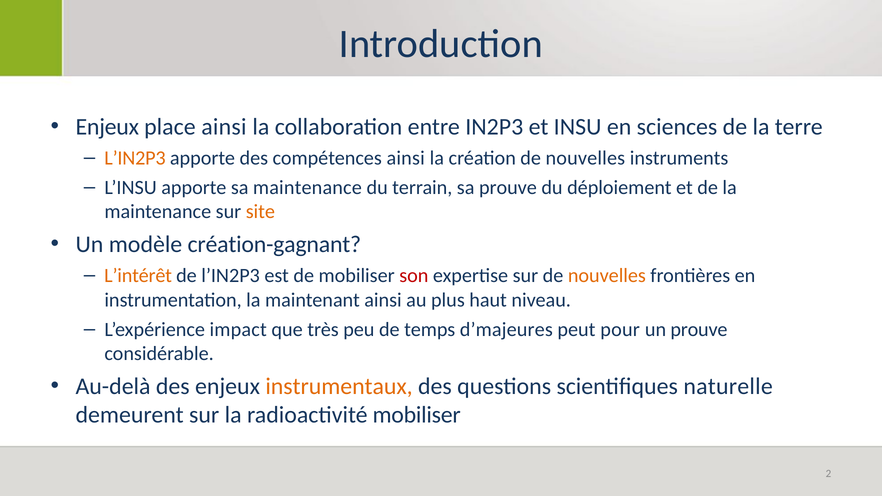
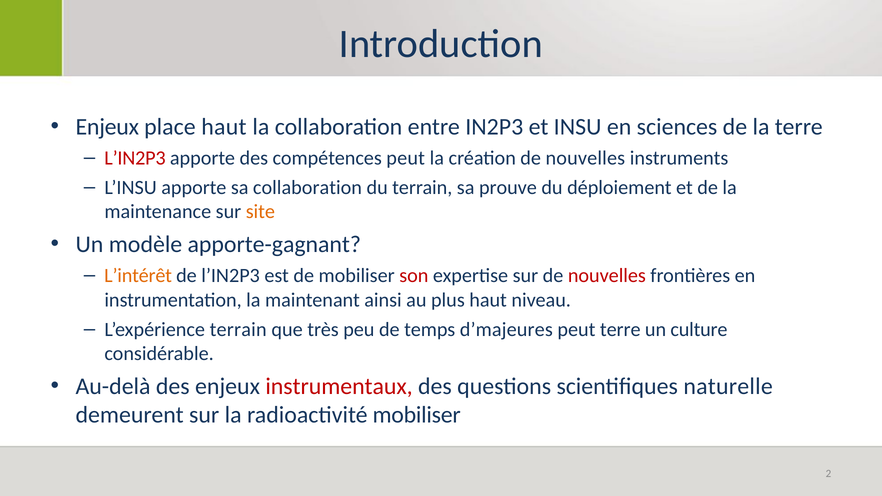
place ainsi: ainsi -> haut
L’IN2P3 at (135, 158) colour: orange -> red
compétences ainsi: ainsi -> peut
sa maintenance: maintenance -> collaboration
création-gagnant: création-gagnant -> apporte-gagnant
nouvelles at (607, 276) colour: orange -> red
L’expérience impact: impact -> terrain
peut pour: pour -> terre
un prouve: prouve -> culture
instrumentaux colour: orange -> red
